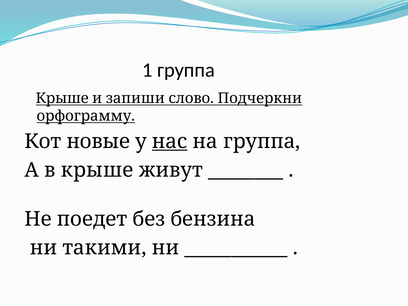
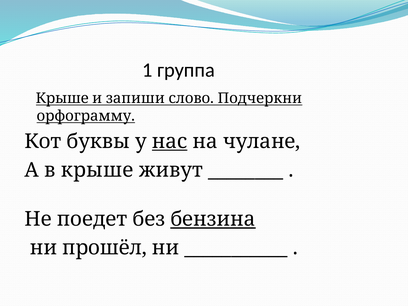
новые: новые -> буквы
на группа: группа -> чулане
бензина underline: none -> present
такими: такими -> прошёл
